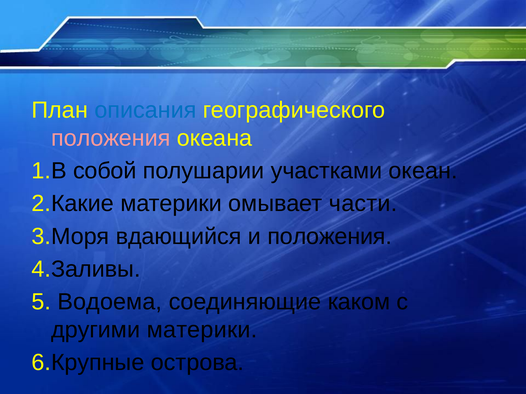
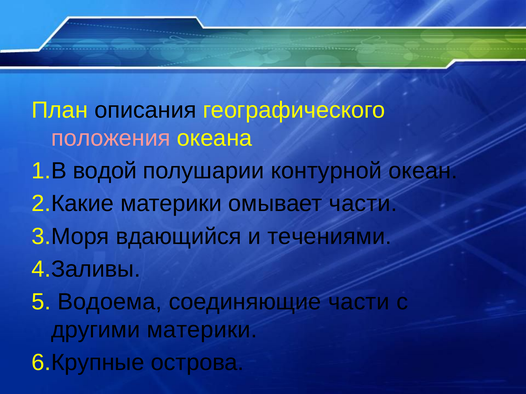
описания colour: blue -> black
собой: собой -> водой
участками: участками -> контурной
и положения: положения -> течениями
соединяющие каком: каком -> части
